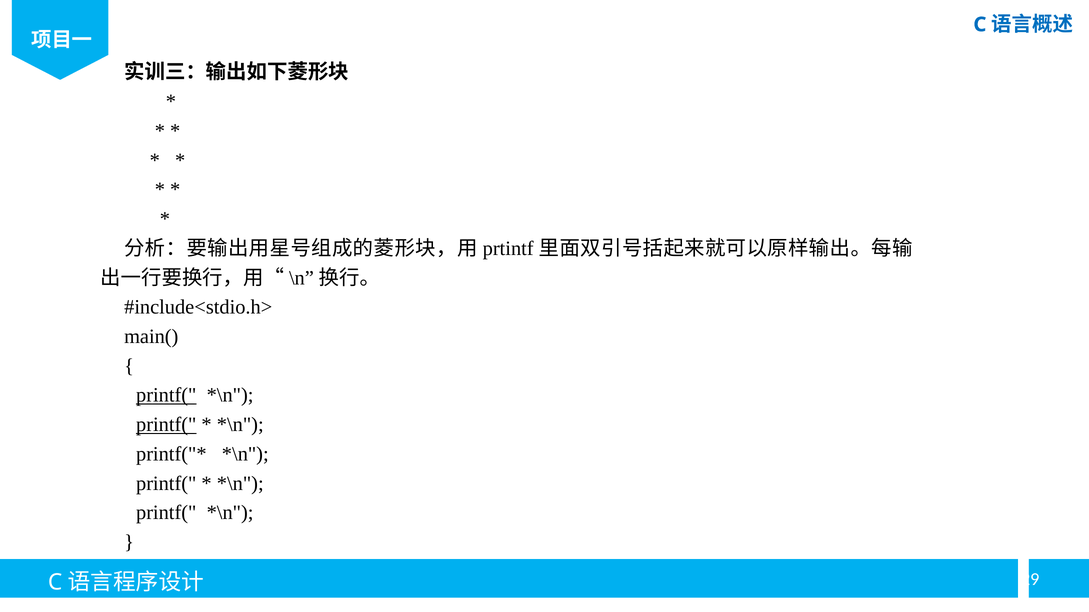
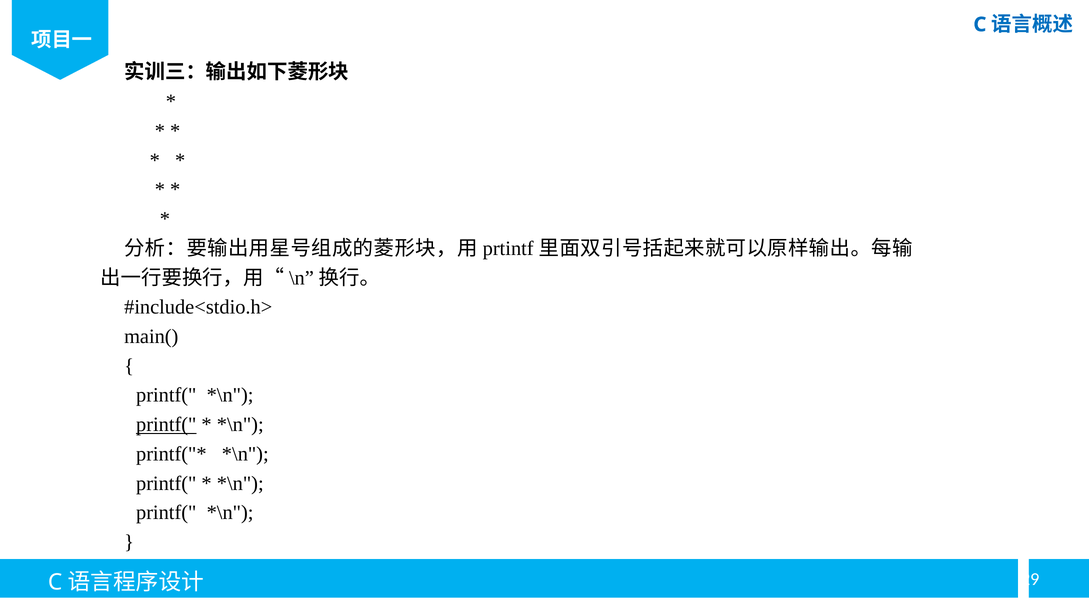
printf( at (166, 396) underline: present -> none
